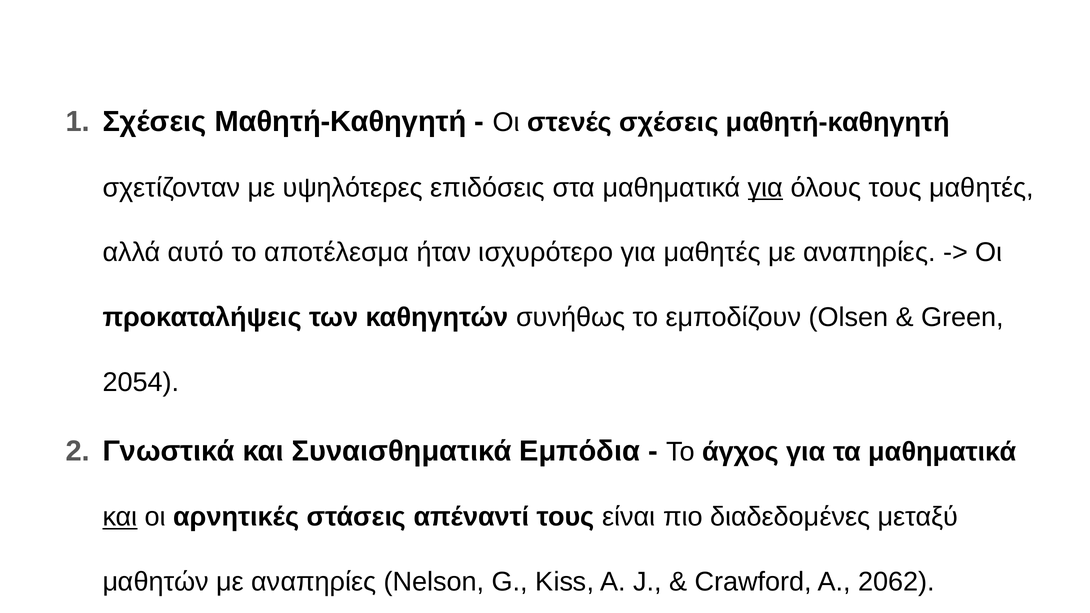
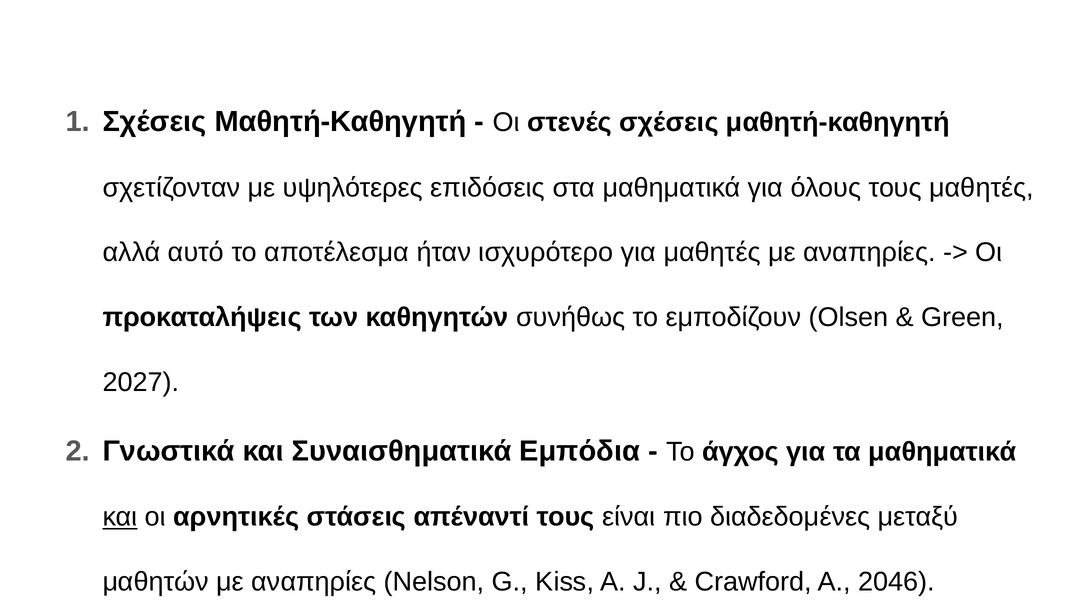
για at (766, 188) underline: present -> none
2054: 2054 -> 2027
2062: 2062 -> 2046
